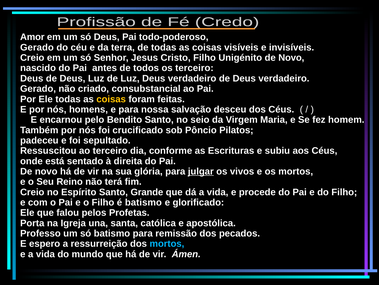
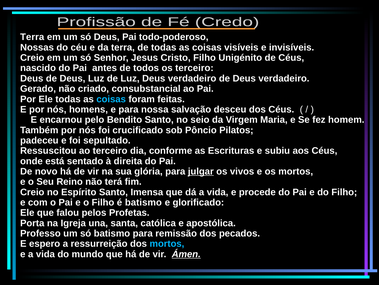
Amor at (32, 37): Amor -> Terra
Gerado at (37, 47): Gerado -> Nossas
Unigénito de Novo: Novo -> Céus
coisas at (111, 99) colour: yellow -> light blue
Grande: Grande -> Imensa
Ámen underline: none -> present
